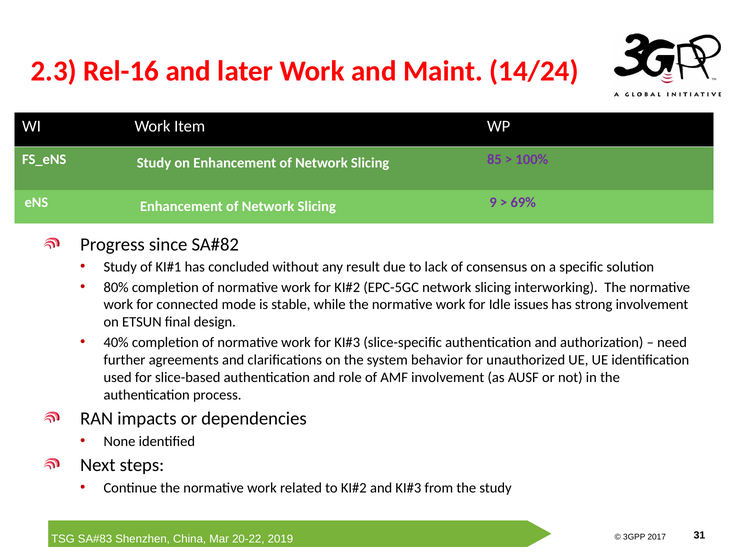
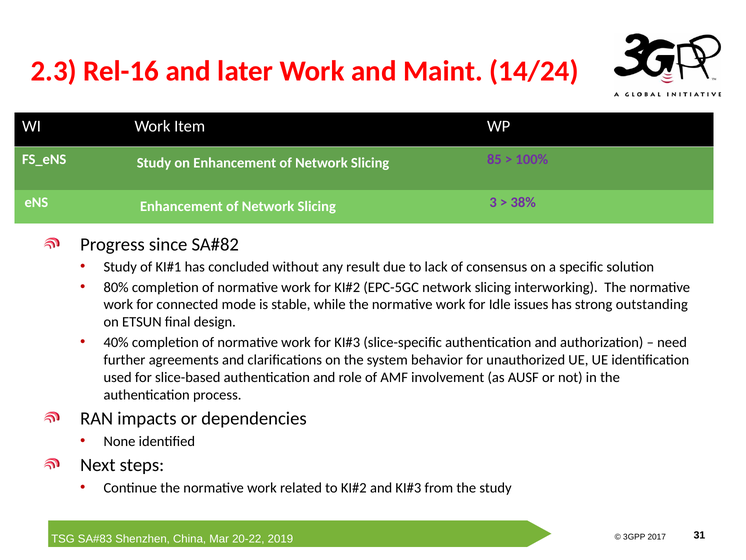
9: 9 -> 3
69%: 69% -> 38%
strong involvement: involvement -> outstanding
